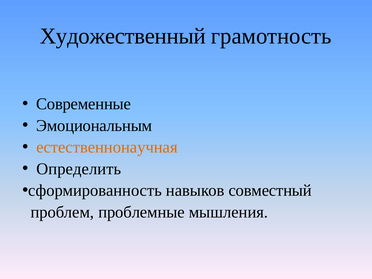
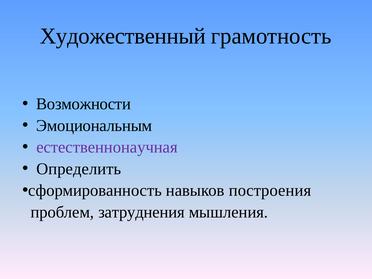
Современные: Современные -> Возможности
естественнонаучная colour: orange -> purple
совместный: совместный -> построения
проблемные: проблемные -> затруднения
